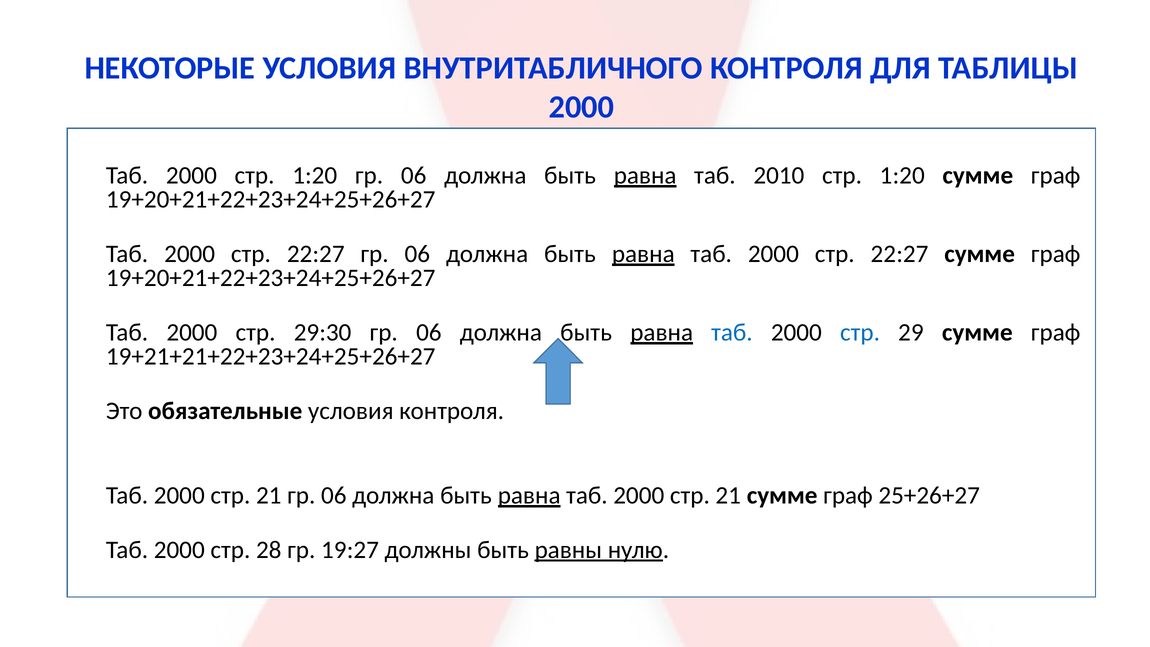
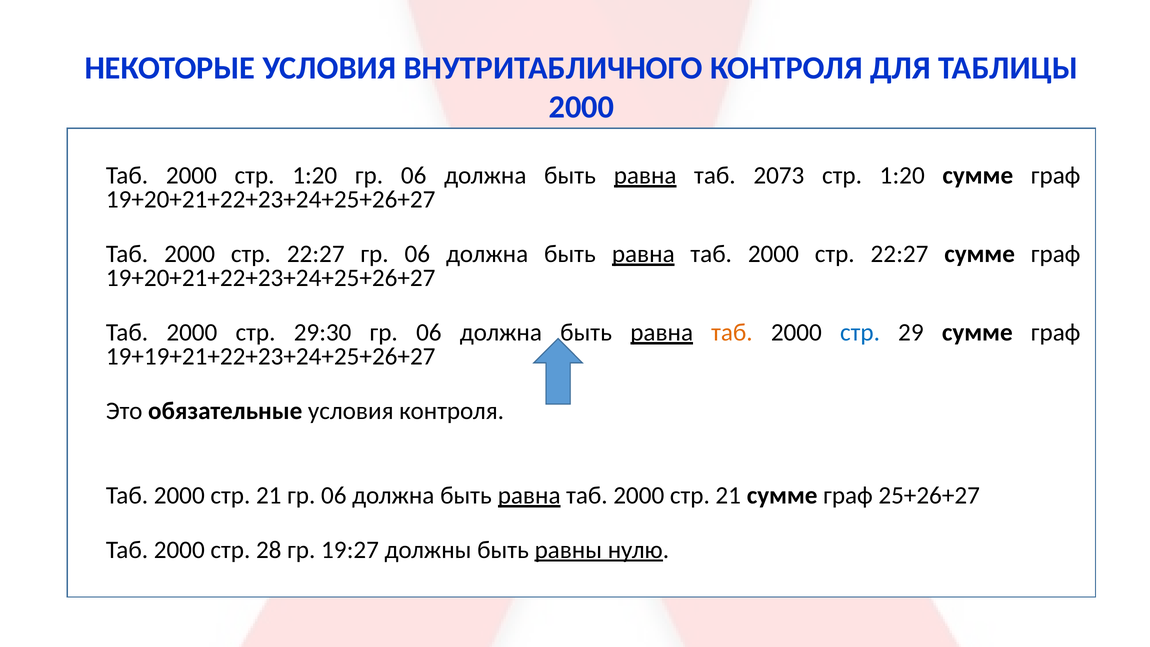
2010: 2010 -> 2073
таб at (732, 332) colour: blue -> orange
19+21+21+22+23+24+25+26+27: 19+21+21+22+23+24+25+26+27 -> 19+19+21+22+23+24+25+26+27
